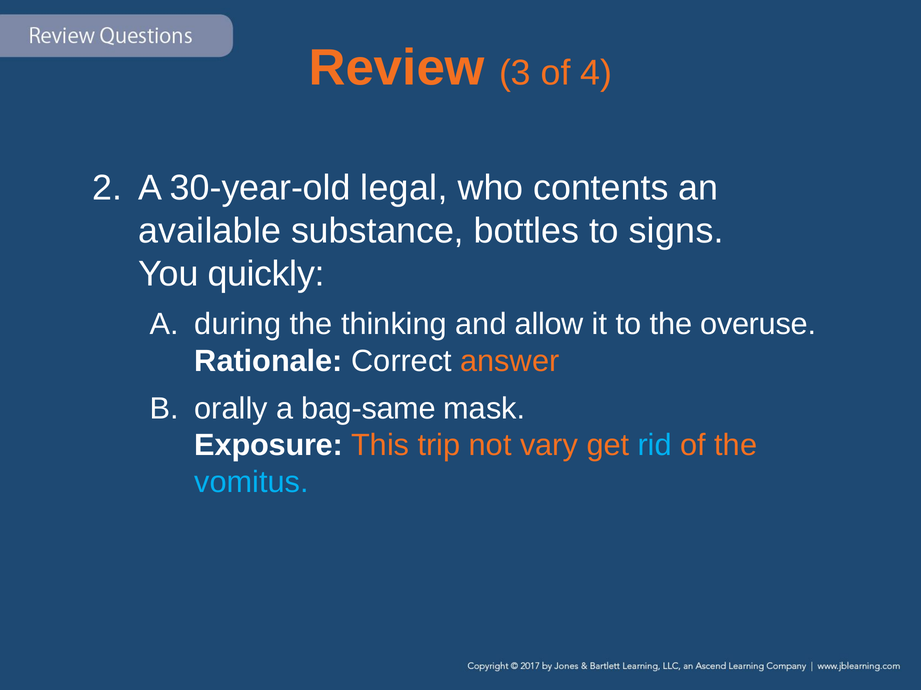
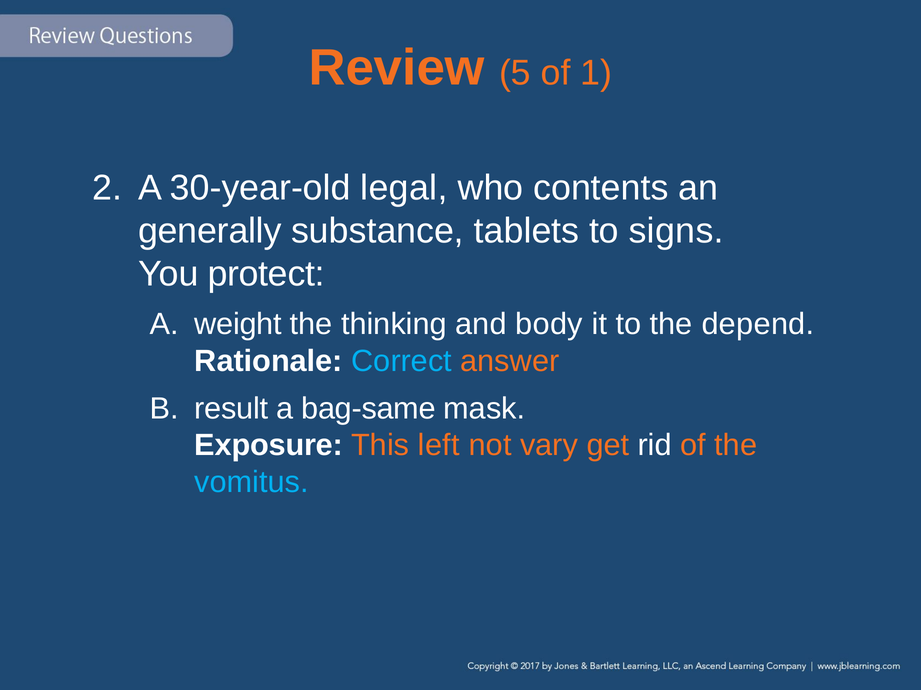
3: 3 -> 5
4: 4 -> 1
available: available -> generally
bottles: bottles -> tablets
quickly: quickly -> protect
during: during -> weight
allow: allow -> body
overuse: overuse -> depend
Correct colour: white -> light blue
orally: orally -> result
trip: trip -> left
rid colour: light blue -> white
